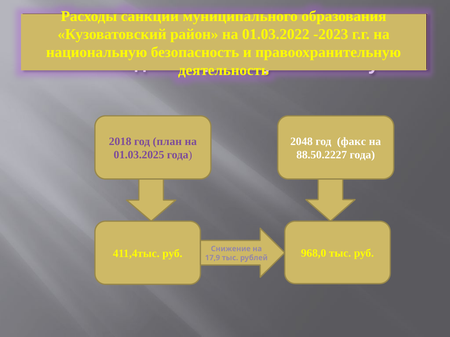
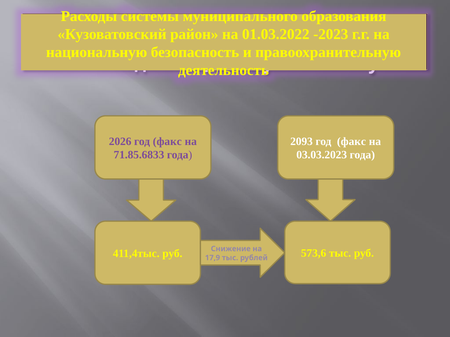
санкции: санкции -> системы
2018: 2018 -> 2026
план at (167, 142): план -> факс
2048: 2048 -> 2093
01.03.2025: 01.03.2025 -> 71.85.6833
88.50.2227: 88.50.2227 -> 03.03.2023
968,0: 968,0 -> 573,6
